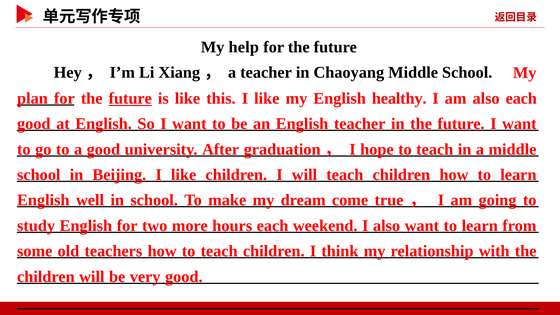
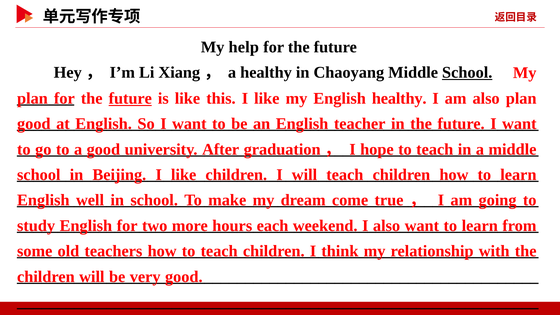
a teacher: teacher -> healthy
School at (467, 73) underline: none -> present
also each: each -> plan
